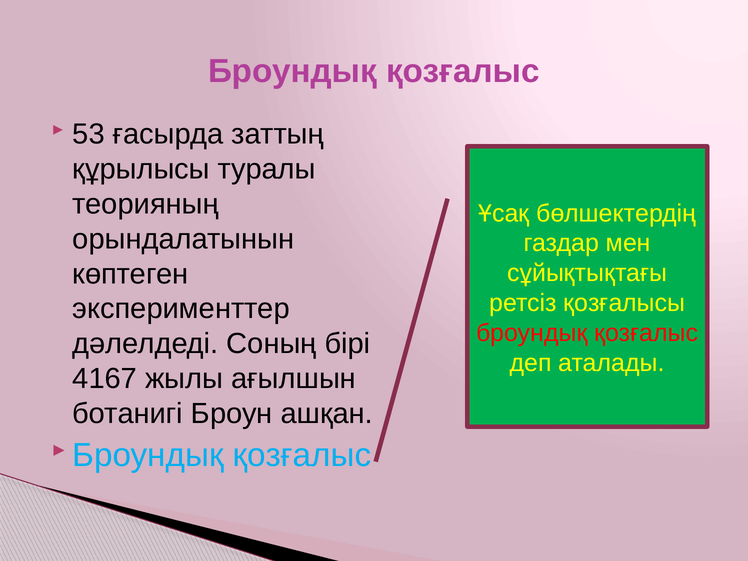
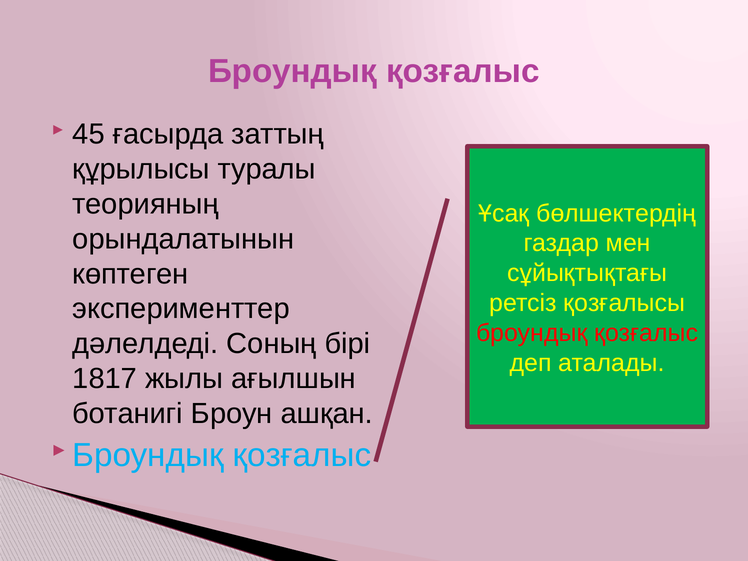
53: 53 -> 45
4167: 4167 -> 1817
